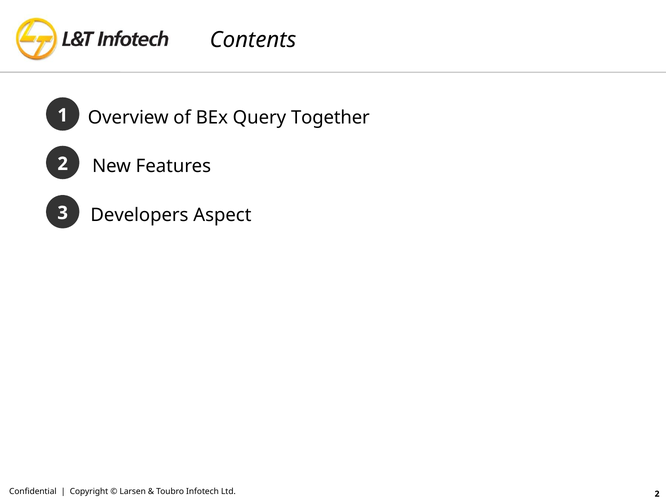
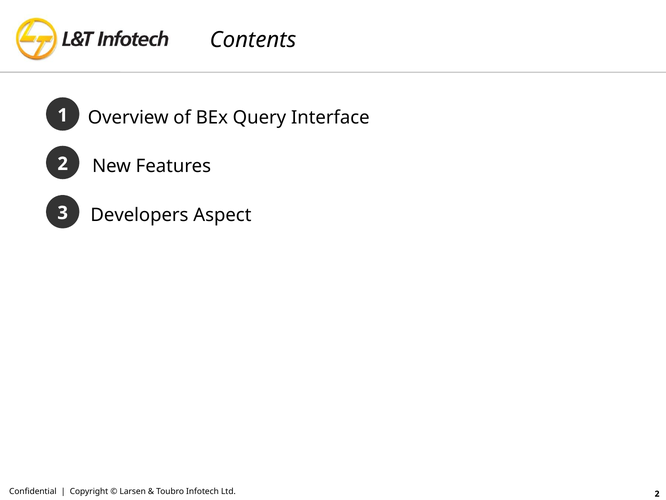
Together: Together -> Interface
